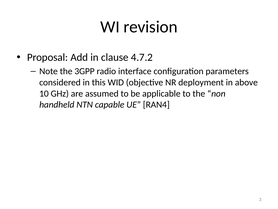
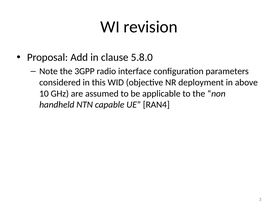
4.7.2: 4.7.2 -> 5.8.0
